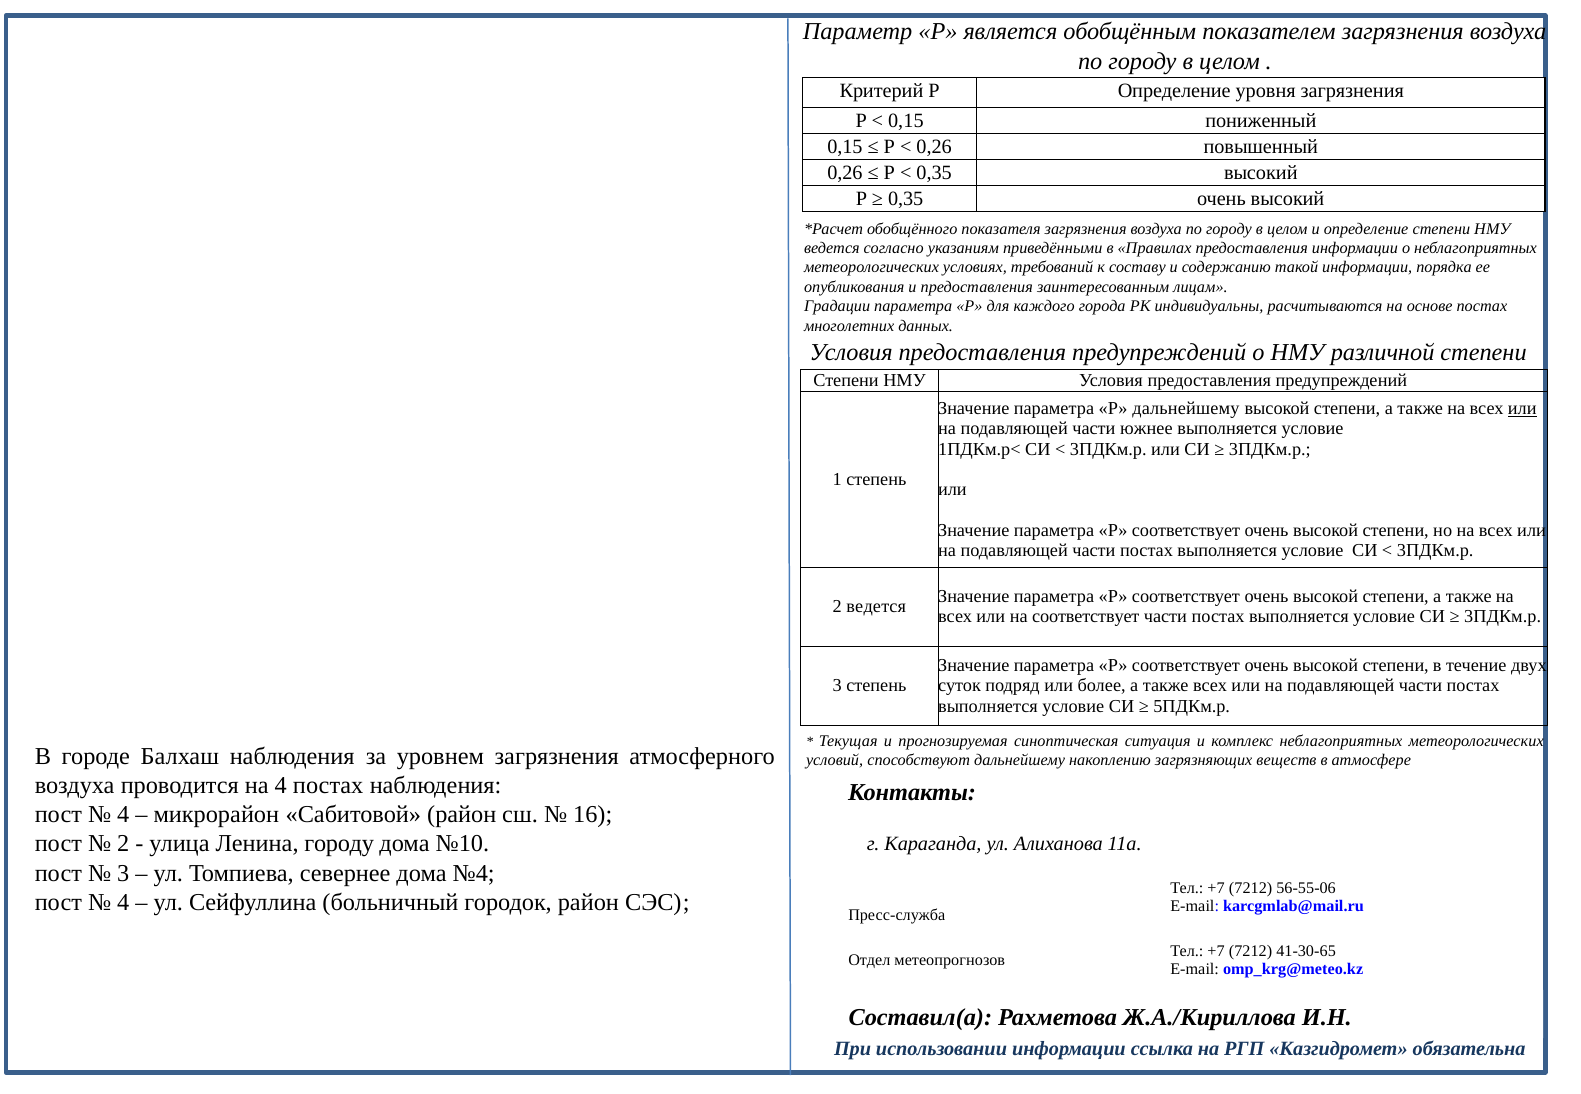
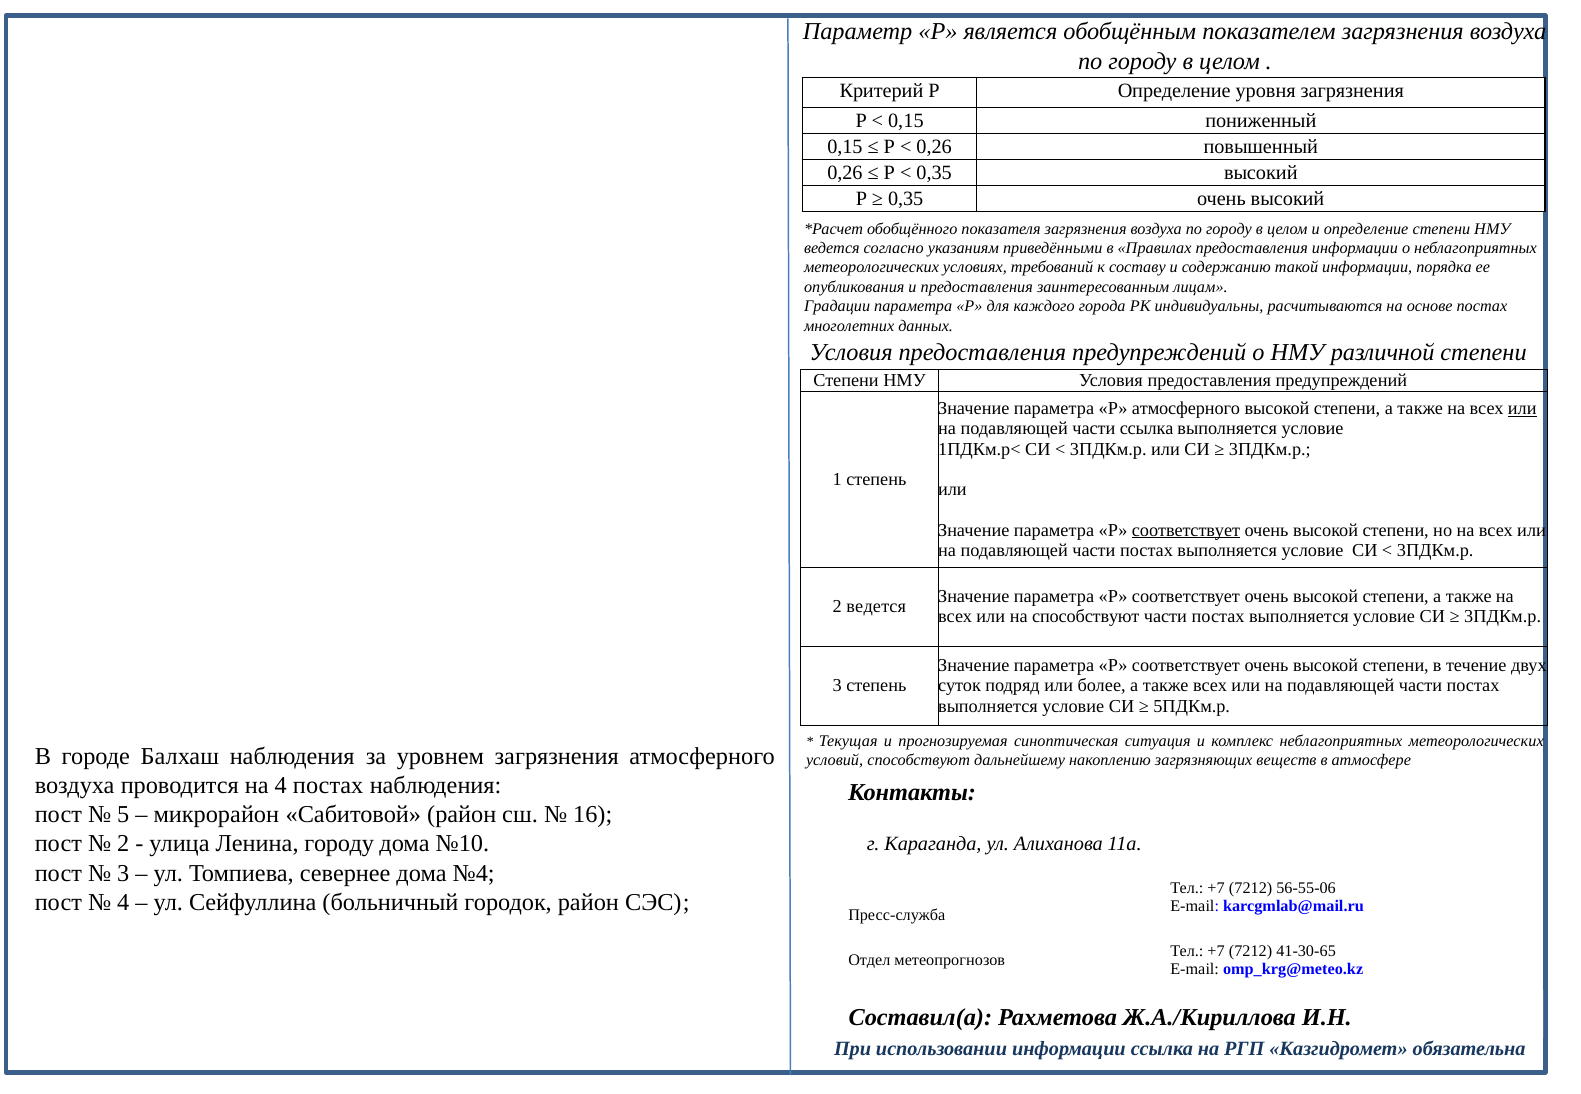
Р дальнейшему: дальнейшему -> атмосферного
части южнее: южнее -> ссылка
соответствует at (1186, 530) underline: none -> present
на соответствует: соответствует -> способствуют
4 at (123, 815): 4 -> 5
